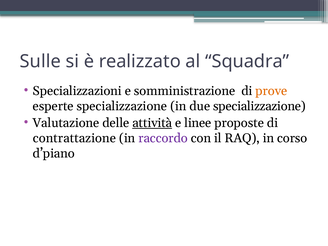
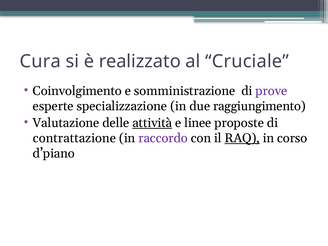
Sulle: Sulle -> Cura
Squadra: Squadra -> Cruciale
Specializzazioni: Specializzazioni -> Coinvolgimento
prove colour: orange -> purple
due specializzazione: specializzazione -> raggiungimento
RAQ underline: none -> present
